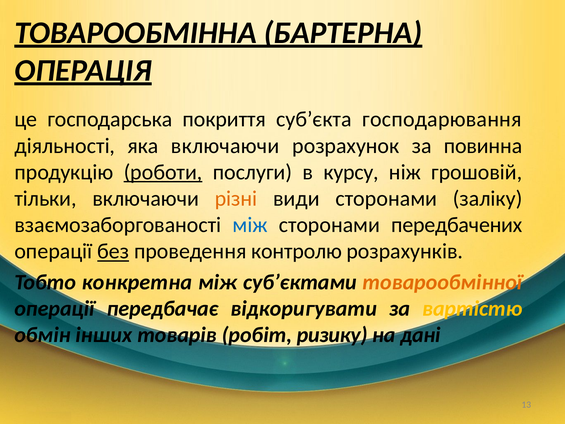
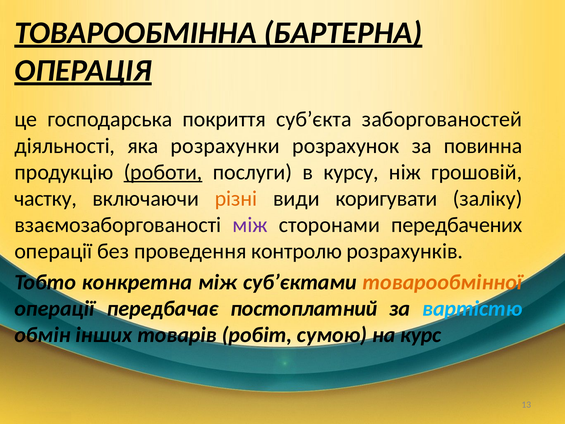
господарювання: господарювання -> заборгованостей
яка включаючи: включаючи -> розрахунки
тільки: тільки -> частку
види сторонами: сторонами -> коригувати
між at (250, 225) colour: blue -> purple
без underline: present -> none
відкоригувати: відкоригувати -> постоплатний
вартістю colour: yellow -> light blue
ризику: ризику -> сумою
дані: дані -> курс
